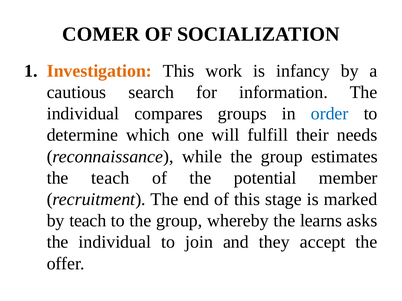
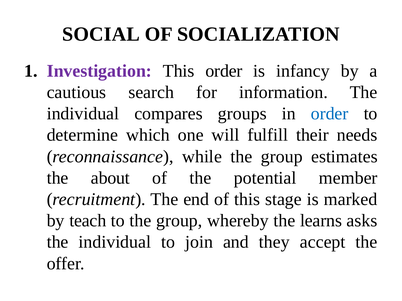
COMER: COMER -> SOCIAL
Investigation colour: orange -> purple
This work: work -> order
the teach: teach -> about
